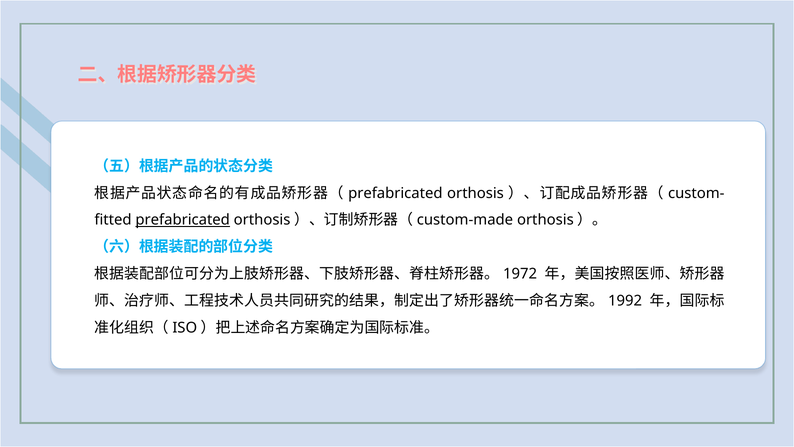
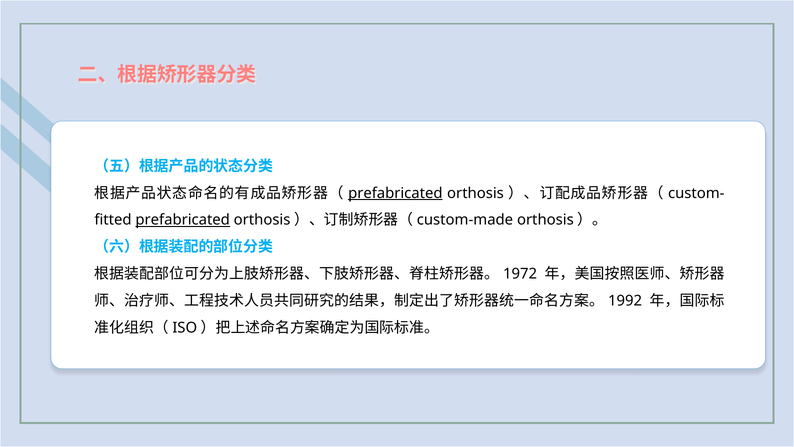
prefabricated at (395, 193) underline: none -> present
